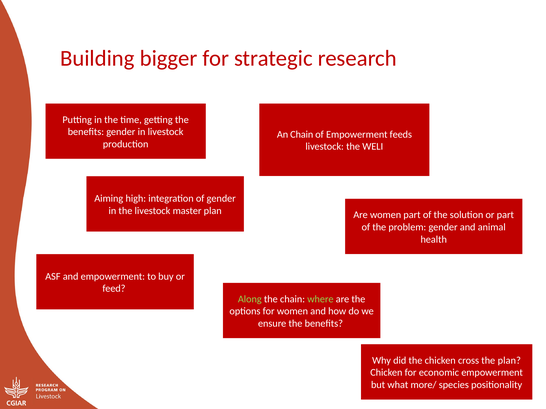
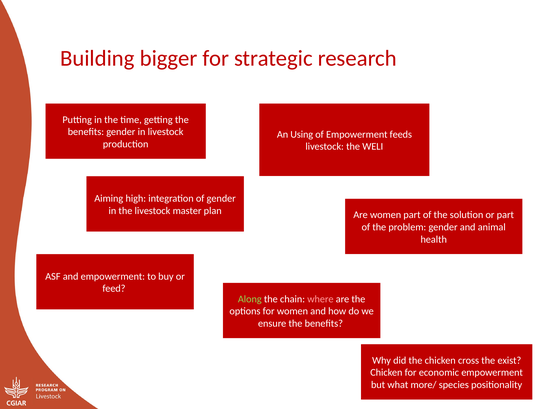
An Chain: Chain -> Using
where colour: light green -> pink
the plan: plan -> exist
